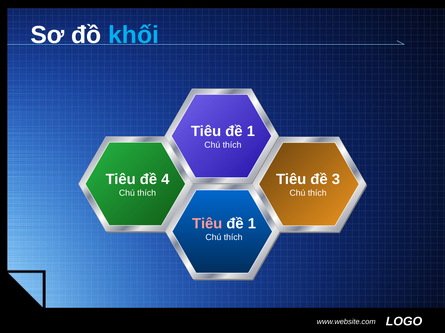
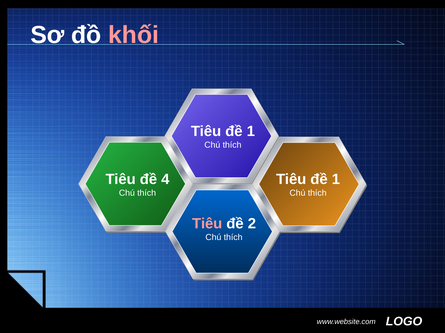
khối colour: light blue -> pink
3 at (336, 180): 3 -> 1
1 at (252, 224): 1 -> 2
